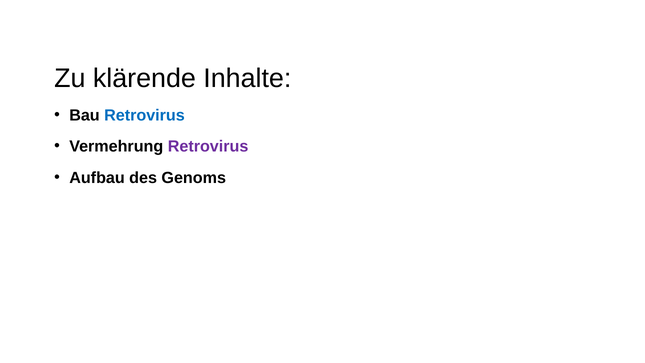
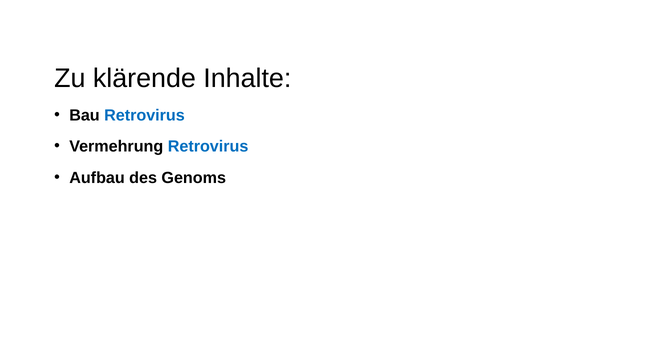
Retrovirus at (208, 146) colour: purple -> blue
